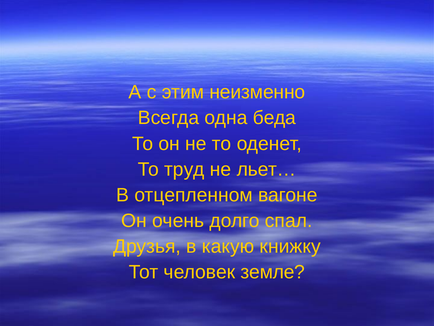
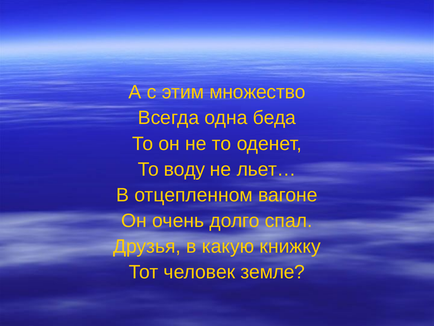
неизменно: неизменно -> множество
труд: труд -> воду
